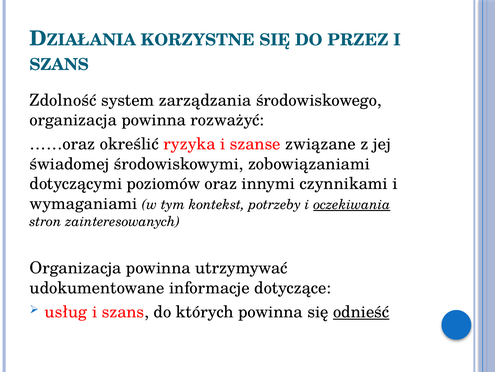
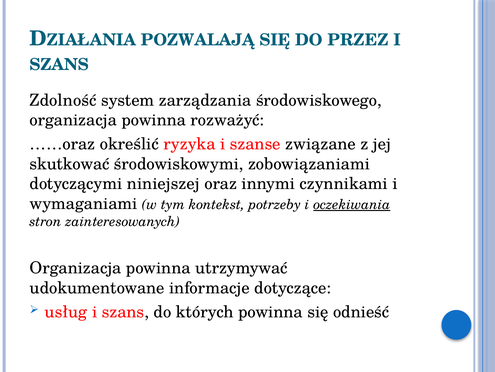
KORZYSTNE: KORZYSTNE -> POZWALAJĄ
świadomej: świadomej -> skutkować
poziomów: poziomów -> niniejszej
odnieść underline: present -> none
